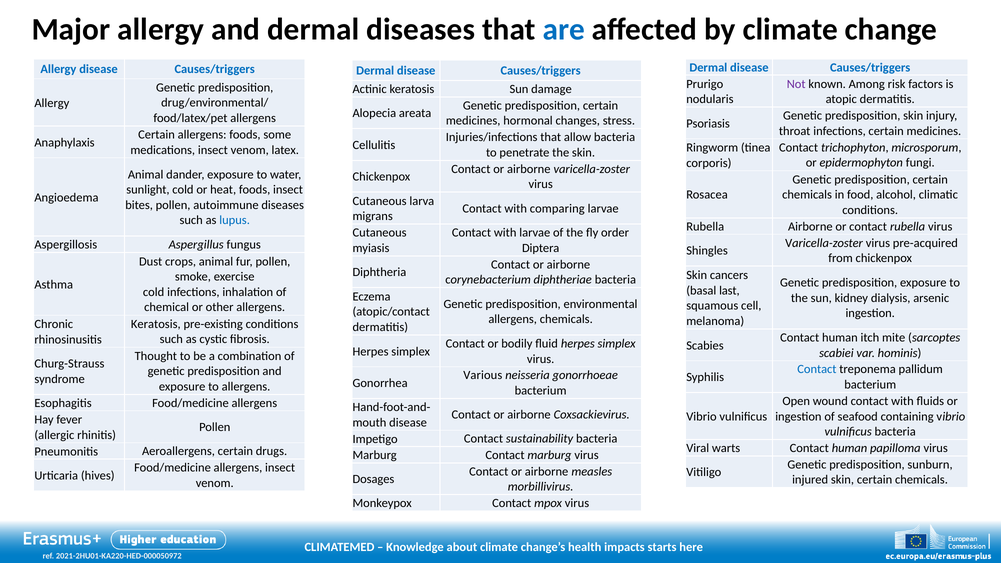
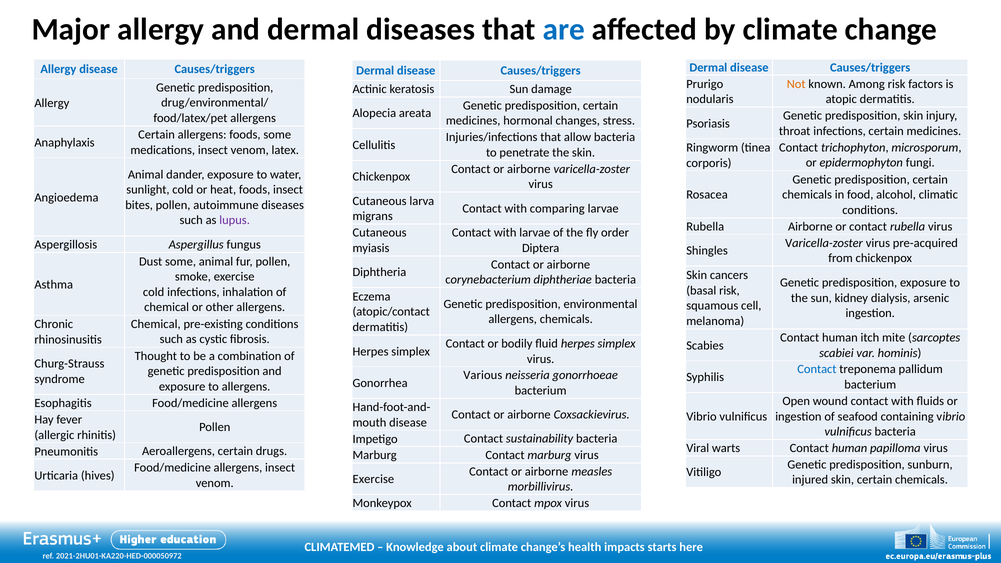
Not colour: purple -> orange
lupus colour: blue -> purple
Dust crops: crops -> some
basal last: last -> risk
Keratosis at (156, 324): Keratosis -> Chemical
Dosages at (373, 479): Dosages -> Exercise
